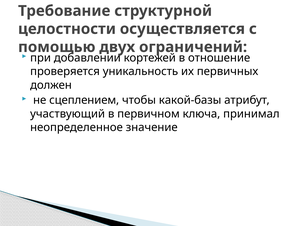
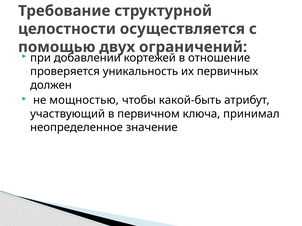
сцеплением: сцеплением -> мощностью
какой-базы: какой-базы -> какой-быть
